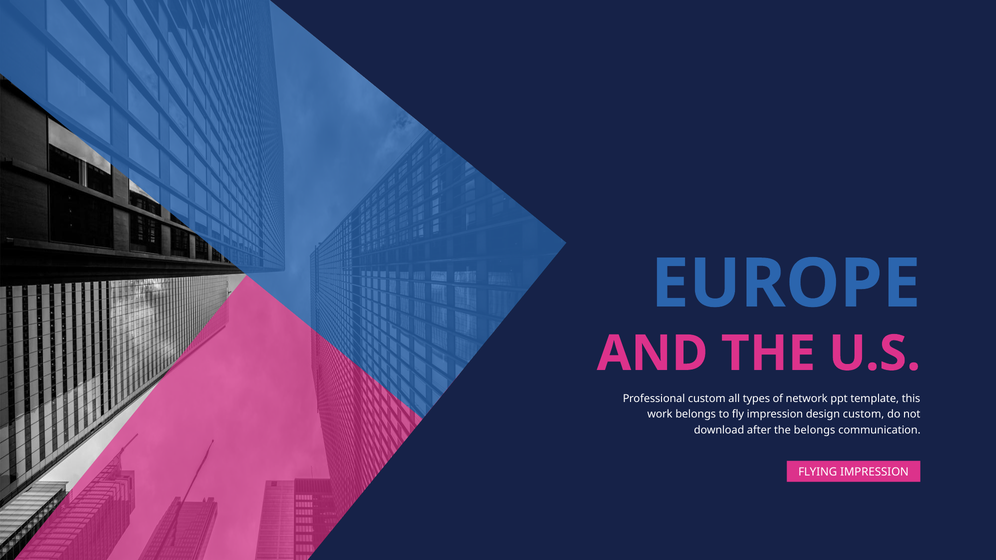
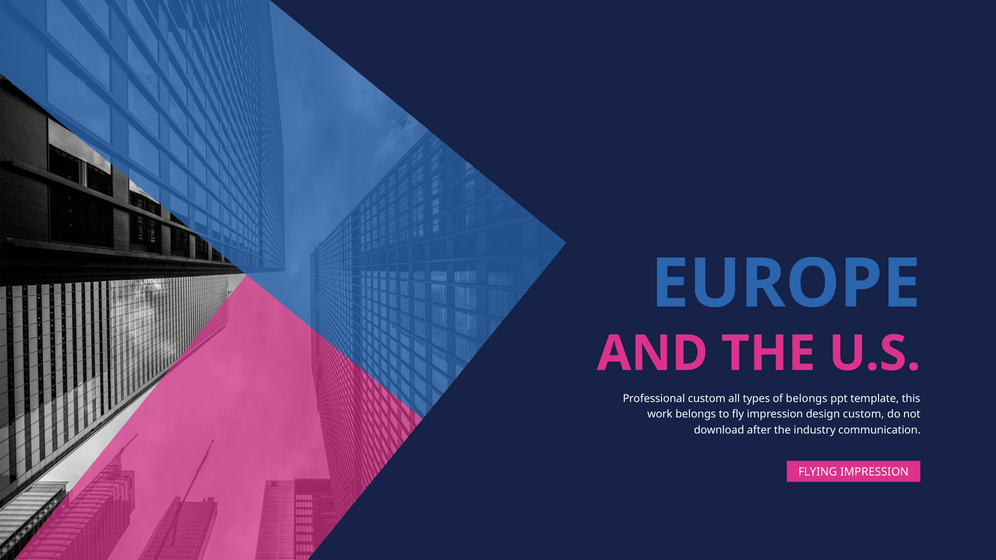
of network: network -> belongs
the belongs: belongs -> industry
